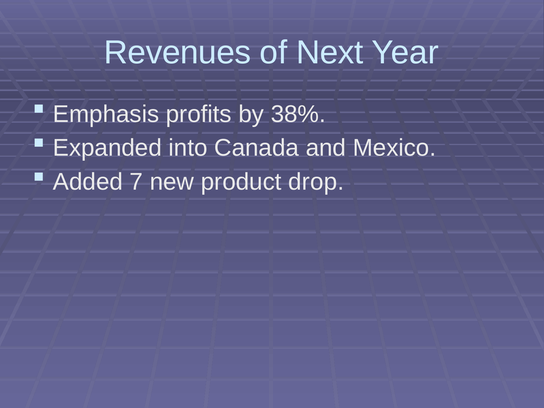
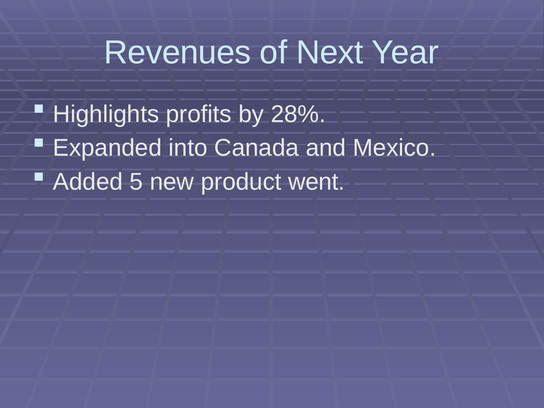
Emphasis: Emphasis -> Highlights
38%: 38% -> 28%
7: 7 -> 5
drop: drop -> went
